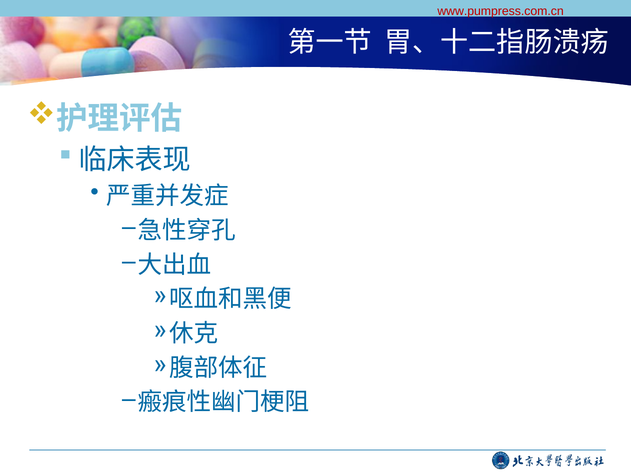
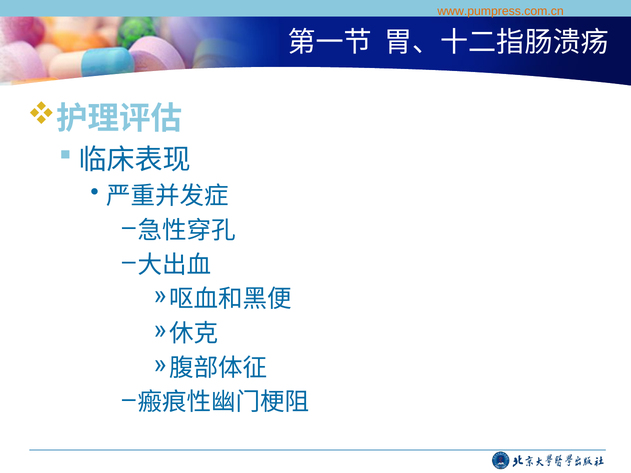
www.pumpress.com.cn colour: red -> orange
